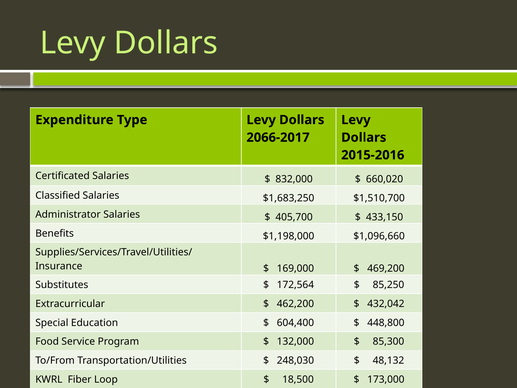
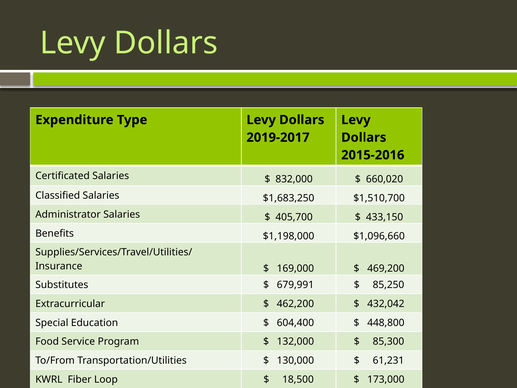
2066-2017: 2066-2017 -> 2019-2017
172,564: 172,564 -> 679,991
248,030: 248,030 -> 130,000
48,132: 48,132 -> 61,231
